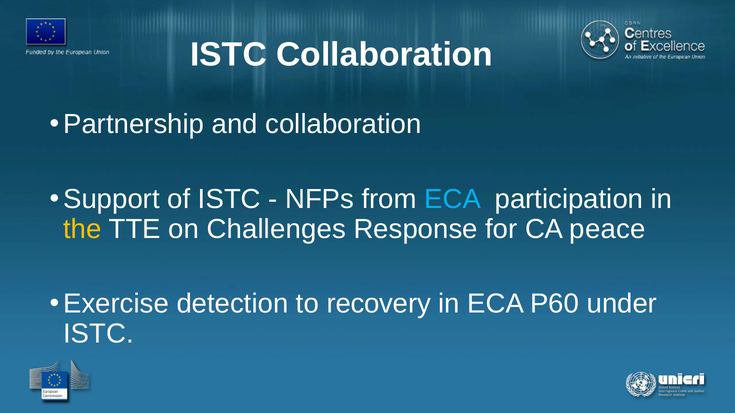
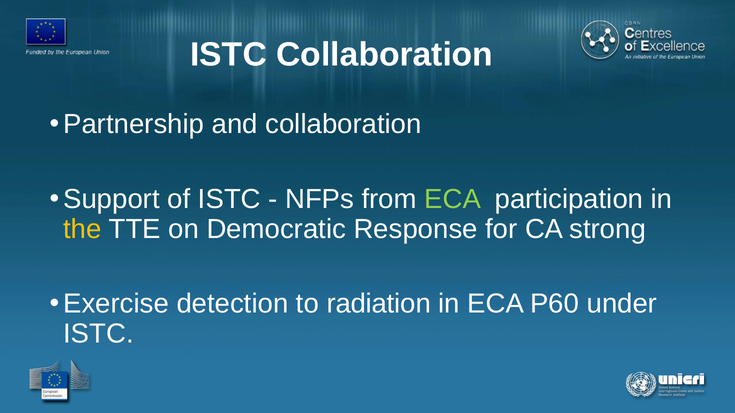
ECA at (453, 199) colour: light blue -> light green
Challenges: Challenges -> Democratic
peace: peace -> strong
recovery: recovery -> radiation
